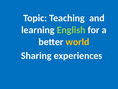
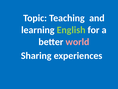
world colour: yellow -> pink
